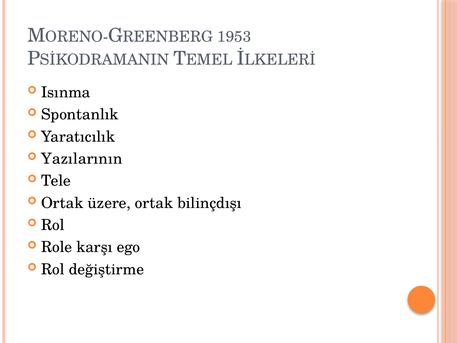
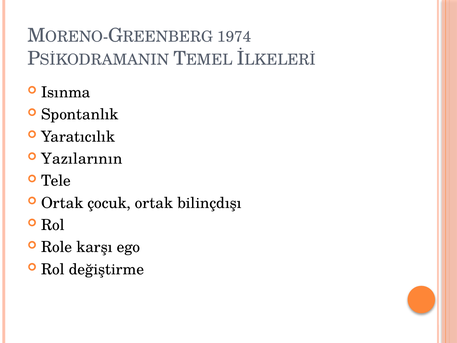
1953: 1953 -> 1974
üzere: üzere -> çocuk
